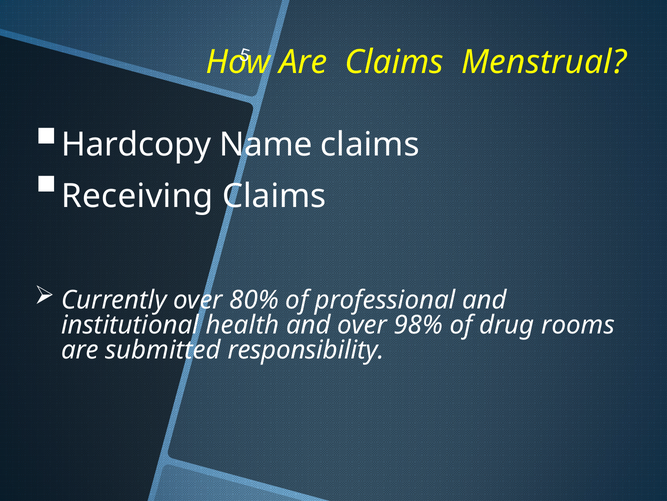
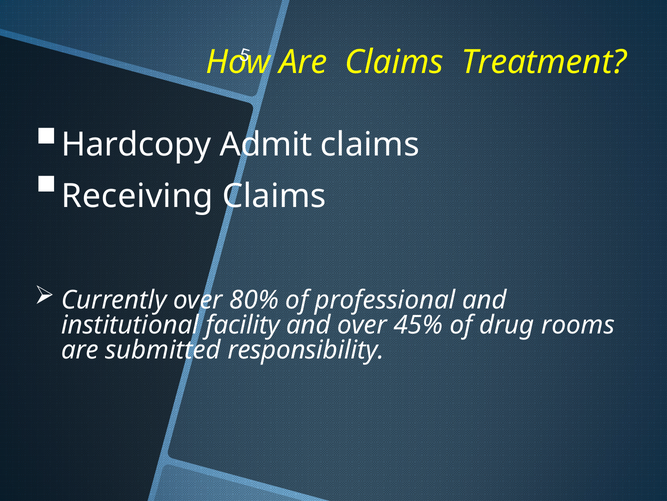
Menstrual: Menstrual -> Treatment
Name: Name -> Admit
health: health -> facility
98%: 98% -> 45%
